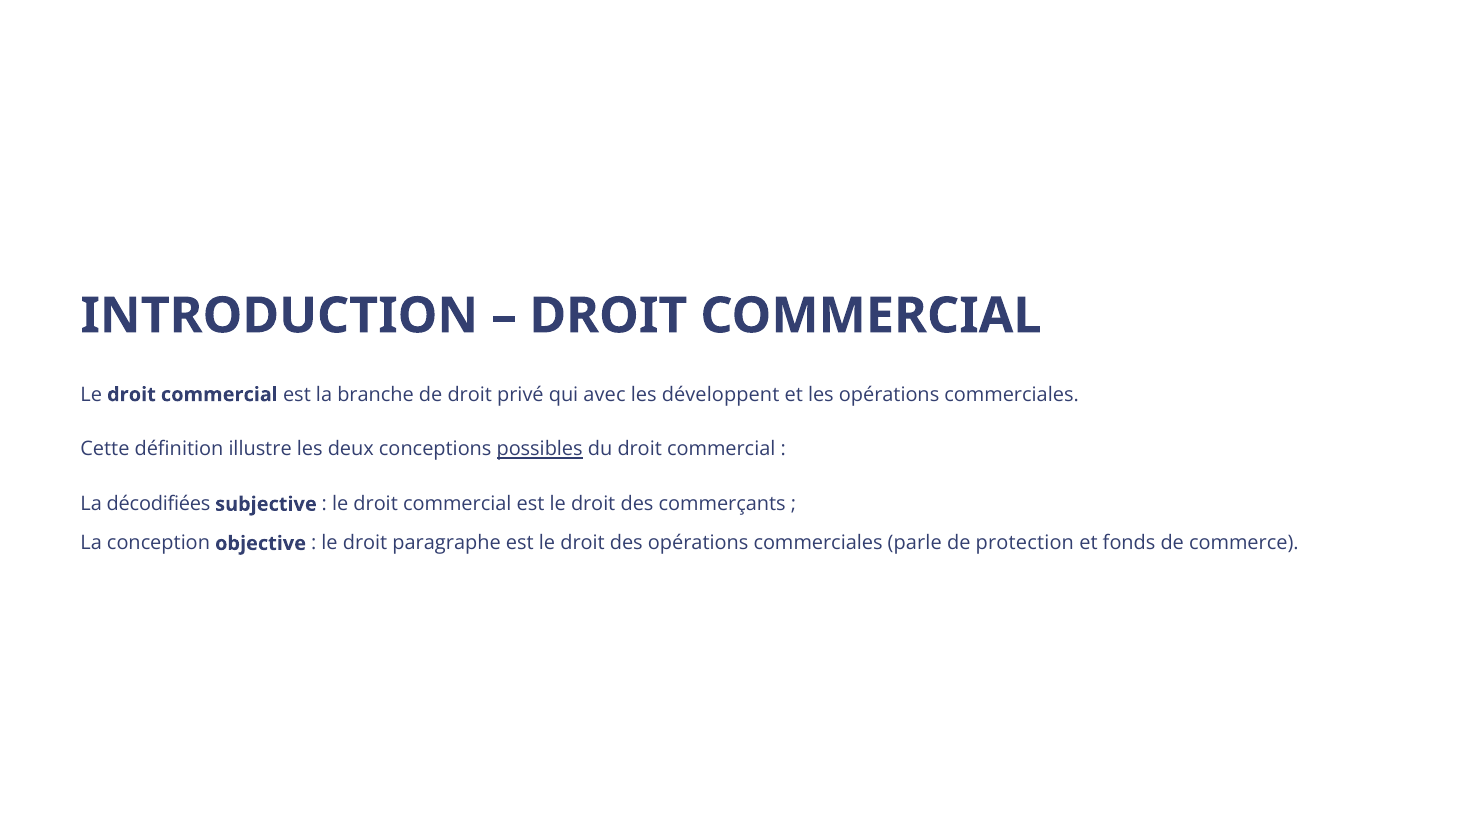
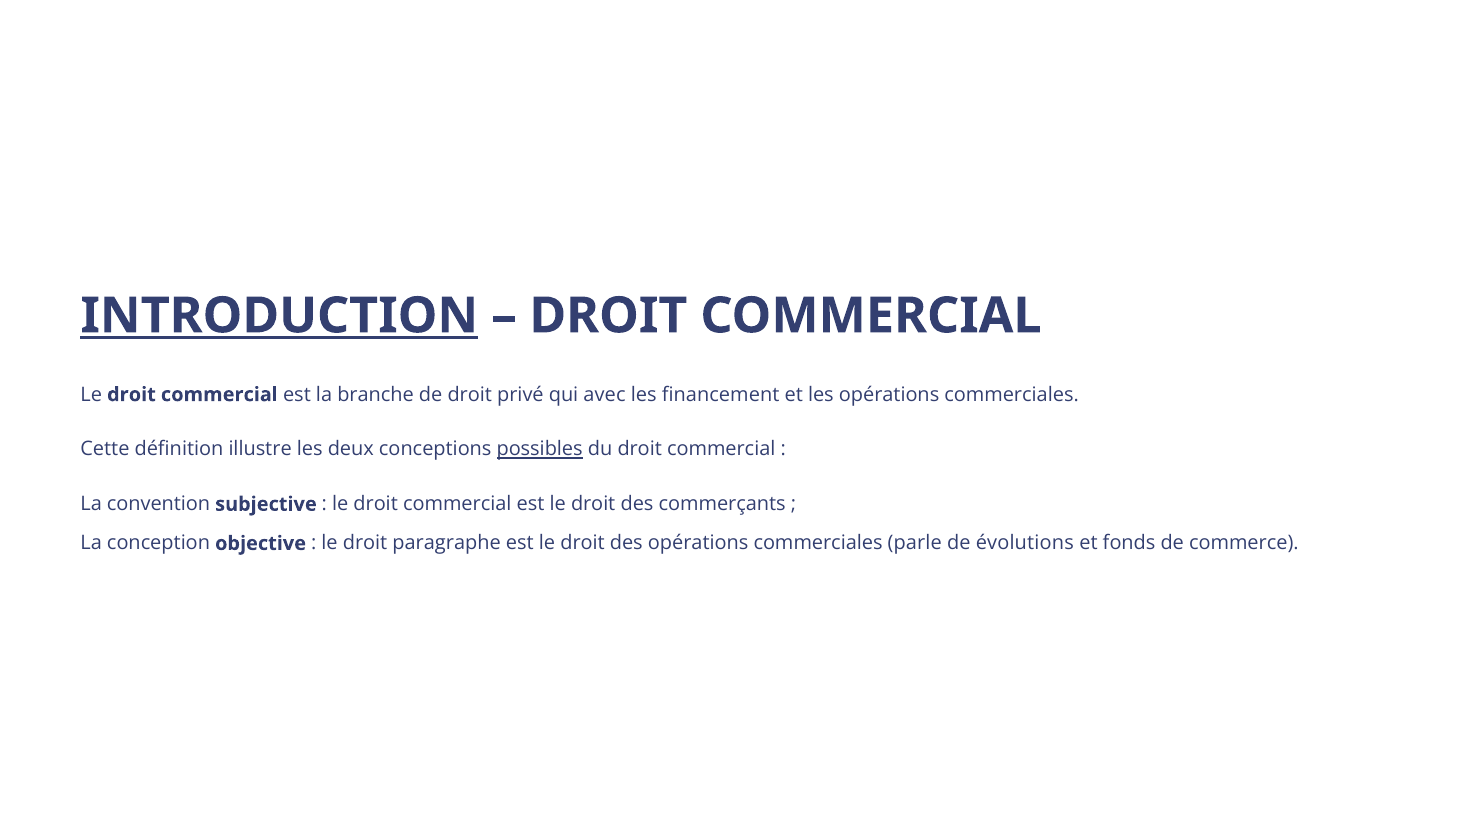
INTRODUCTION underline: none -> present
développent: développent -> financement
décodifiées: décodifiées -> convention
protection: protection -> évolutions
